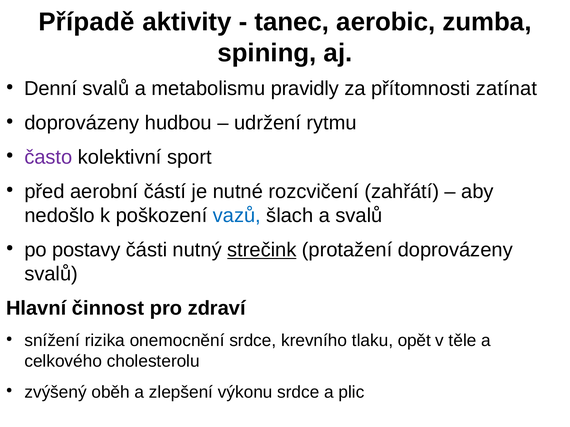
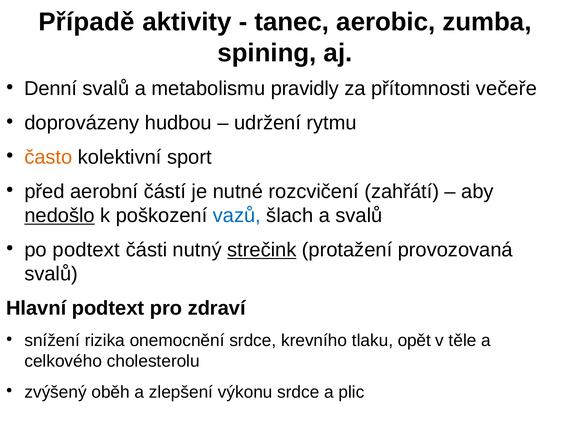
zatínat: zatínat -> večeře
často colour: purple -> orange
nedošlo underline: none -> present
po postavy: postavy -> podtext
protažení doprovázeny: doprovázeny -> provozovaná
Hlavní činnost: činnost -> podtext
